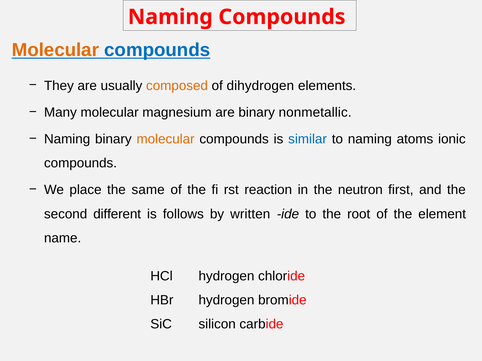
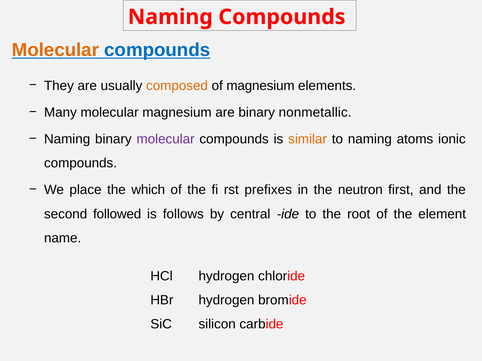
of dihydrogen: dihydrogen -> magnesium
molecular at (166, 139) colour: orange -> purple
similar colour: blue -> orange
same: same -> which
reaction: reaction -> prefixes
different: different -> followed
written: written -> central
